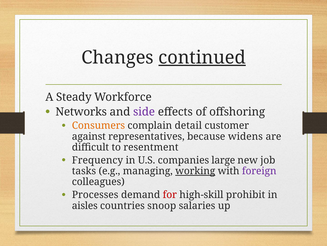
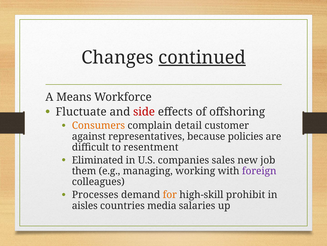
Steady: Steady -> Means
Networks: Networks -> Fluctuate
side colour: purple -> red
widens: widens -> policies
Frequency: Frequency -> Eliminated
large: large -> sales
tasks: tasks -> them
working underline: present -> none
for colour: red -> orange
snoop: snoop -> media
